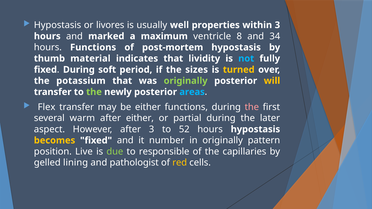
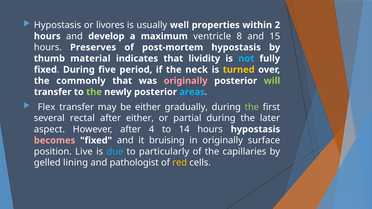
within 3: 3 -> 2
marked: marked -> develop
34: 34 -> 15
hours Functions: Functions -> Preserves
soft: soft -> five
sizes: sizes -> neck
potassium: potassium -> commonly
originally at (186, 81) colour: light green -> pink
will colour: yellow -> light green
either functions: functions -> gradually
the at (252, 107) colour: pink -> light green
warm: warm -> rectal
after 3: 3 -> 4
52: 52 -> 14
becomes colour: yellow -> pink
number: number -> bruising
pattern: pattern -> surface
due colour: light green -> light blue
responsible: responsible -> particularly
